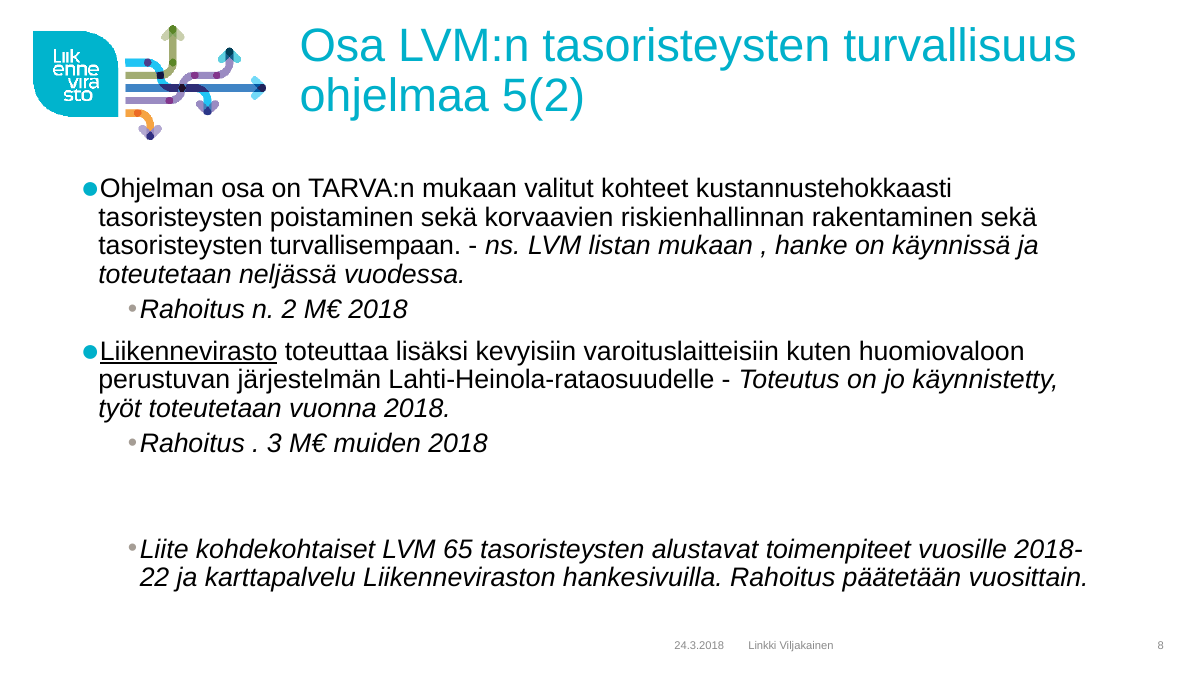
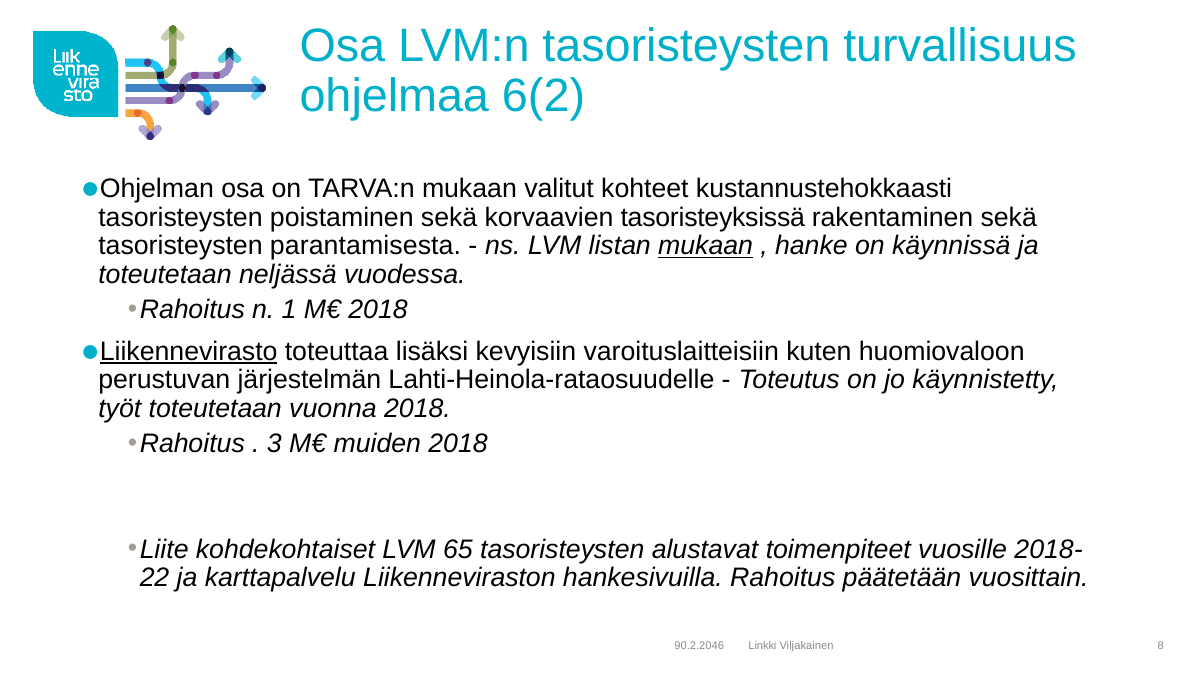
5(2: 5(2 -> 6(2
riskienhallinnan: riskienhallinnan -> tasoristeyksissä
turvallisempaan: turvallisempaan -> parantamisesta
mukaan at (706, 246) underline: none -> present
2: 2 -> 1
24.3.2018: 24.3.2018 -> 90.2.2046
